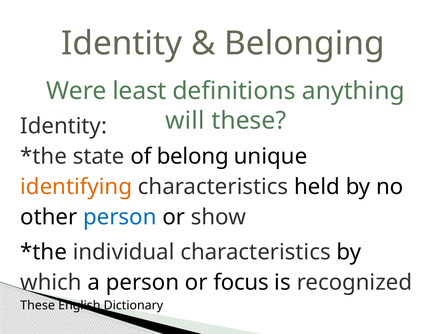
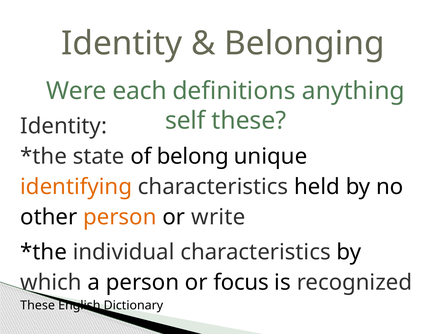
least: least -> each
will: will -> self
person at (120, 218) colour: blue -> orange
show: show -> write
